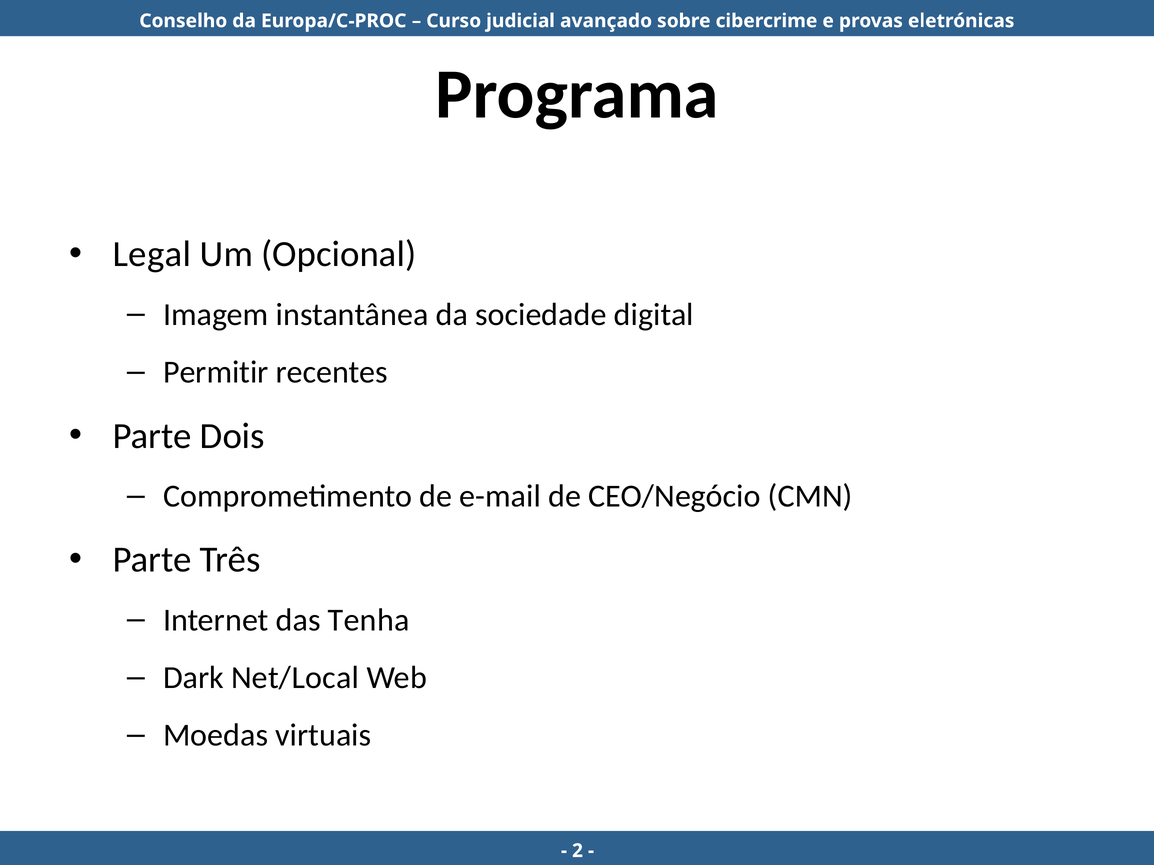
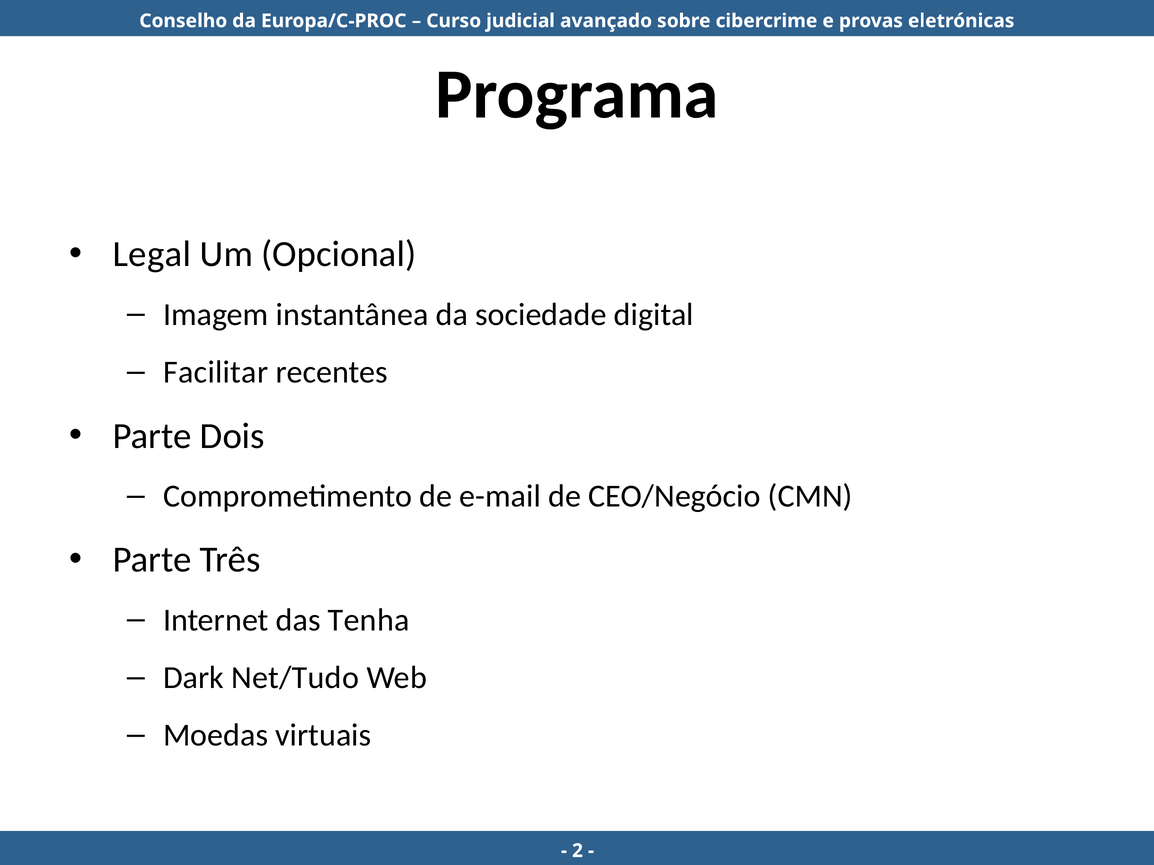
Permitir: Permitir -> Facilitar
Net/Local: Net/Local -> Net/Tudo
